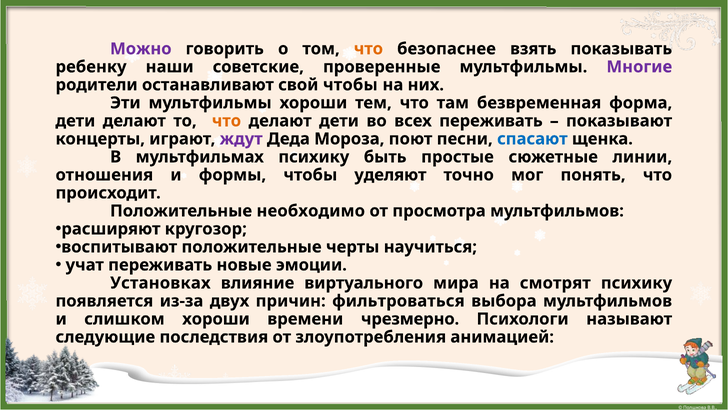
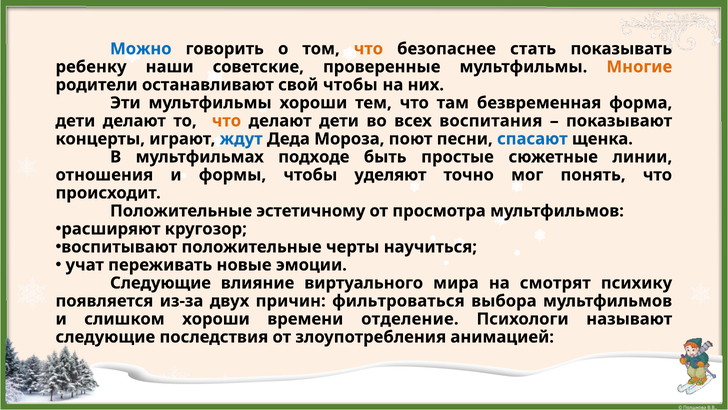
Можно colour: purple -> blue
взять: взять -> стать
Многие colour: purple -> orange
всех переживать: переживать -> воспитания
ждут colour: purple -> blue
мультфильмах психику: психику -> подходе
необходимо: необходимо -> эстетичному
Установках at (160, 283): Установках -> Следующие
чрезмерно: чрезмерно -> отделение
